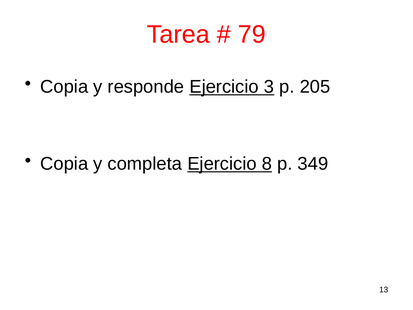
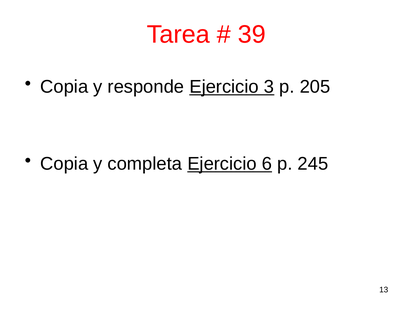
79: 79 -> 39
8: 8 -> 6
349: 349 -> 245
